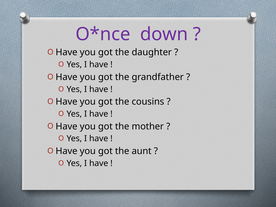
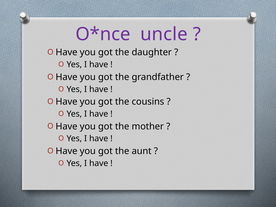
down: down -> uncle
